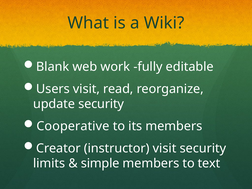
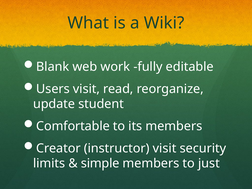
update security: security -> student
Cooperative: Cooperative -> Comfortable
text: text -> just
